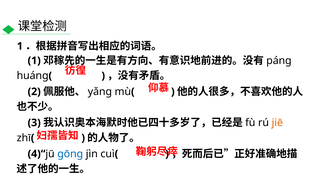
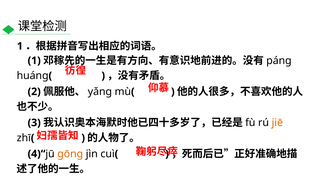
gōng colour: blue -> orange
